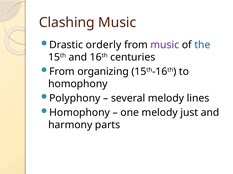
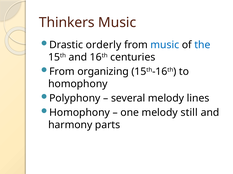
Clashing: Clashing -> Thinkers
music at (165, 45) colour: purple -> blue
just: just -> still
